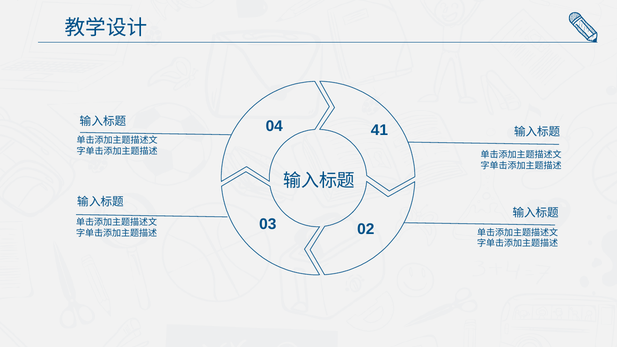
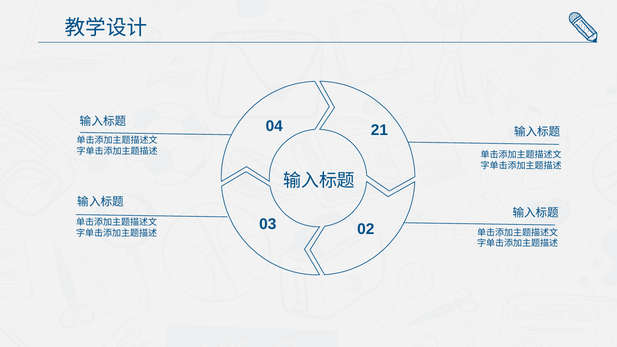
41: 41 -> 21
